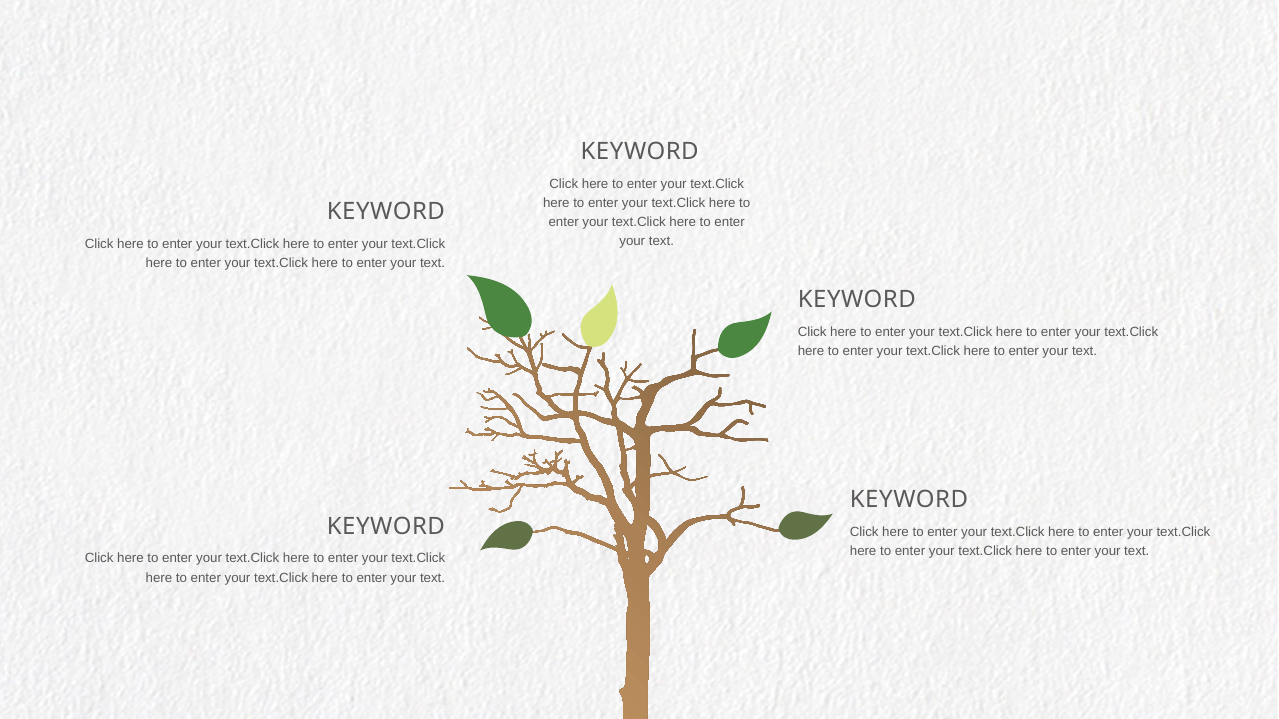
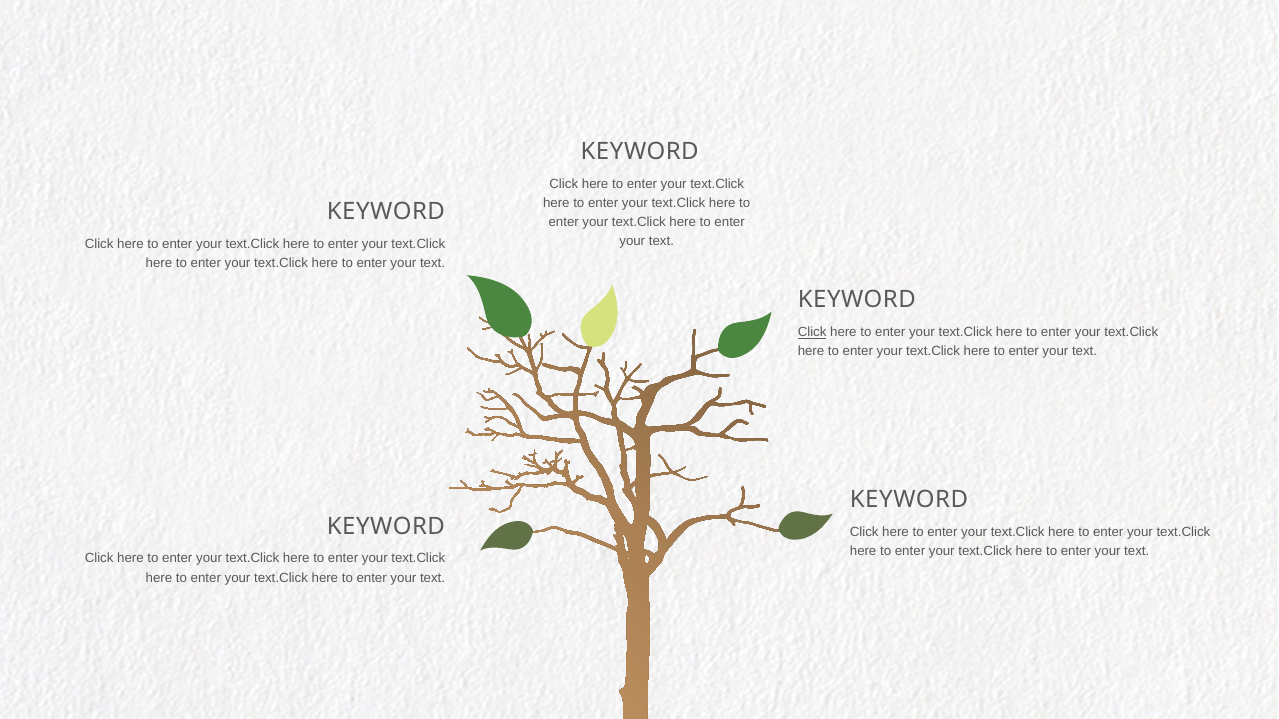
Click at (812, 332) underline: none -> present
